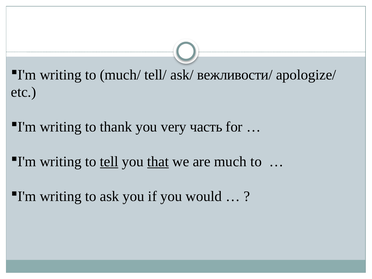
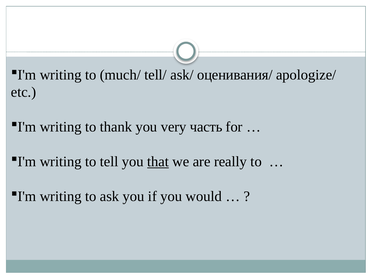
вежливости/: вежливости/ -> оценивания/
tell underline: present -> none
much: much -> really
